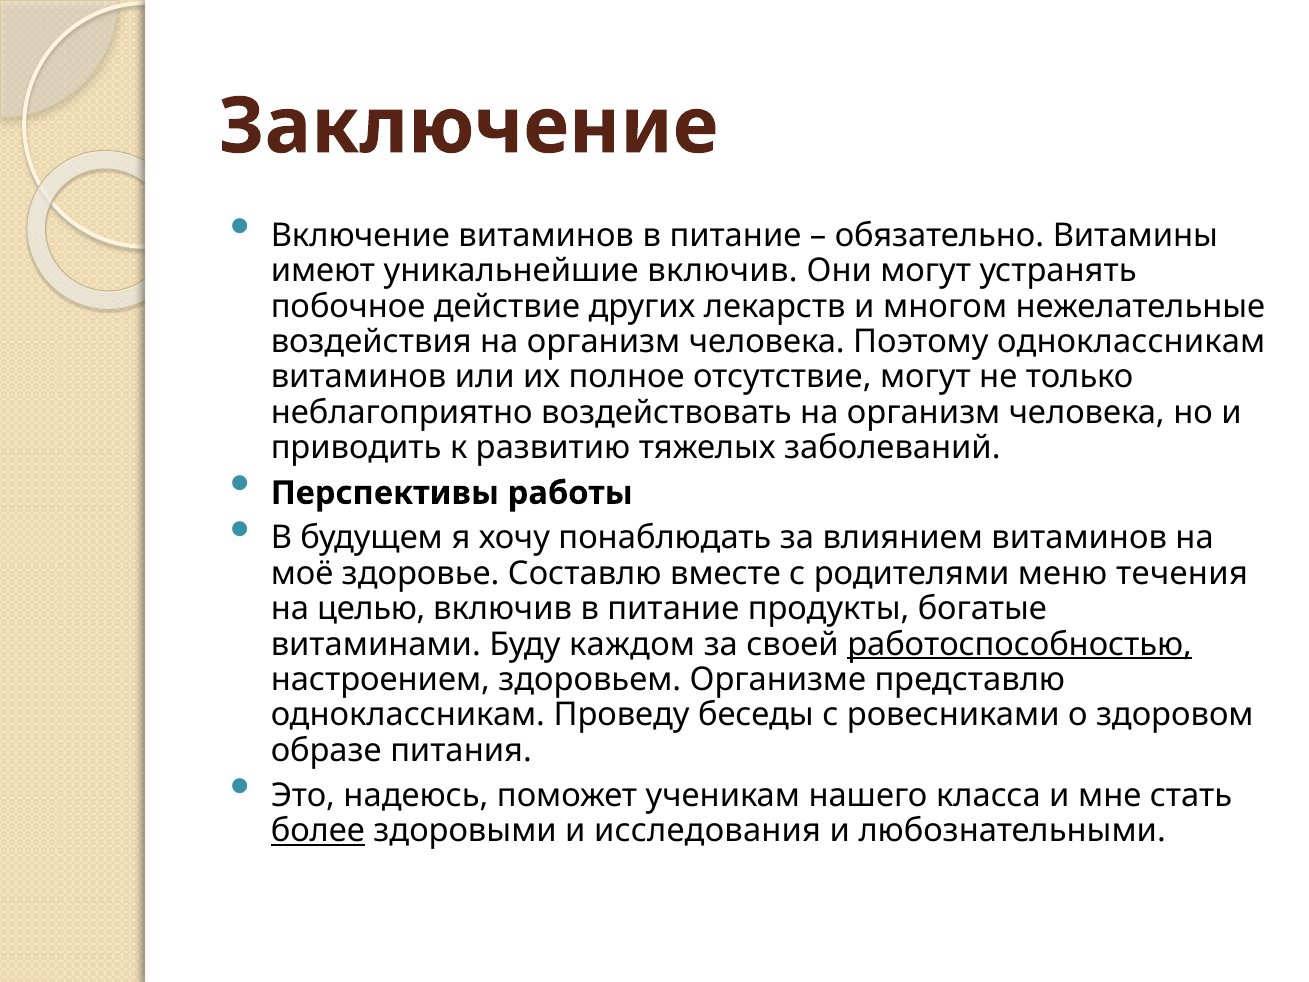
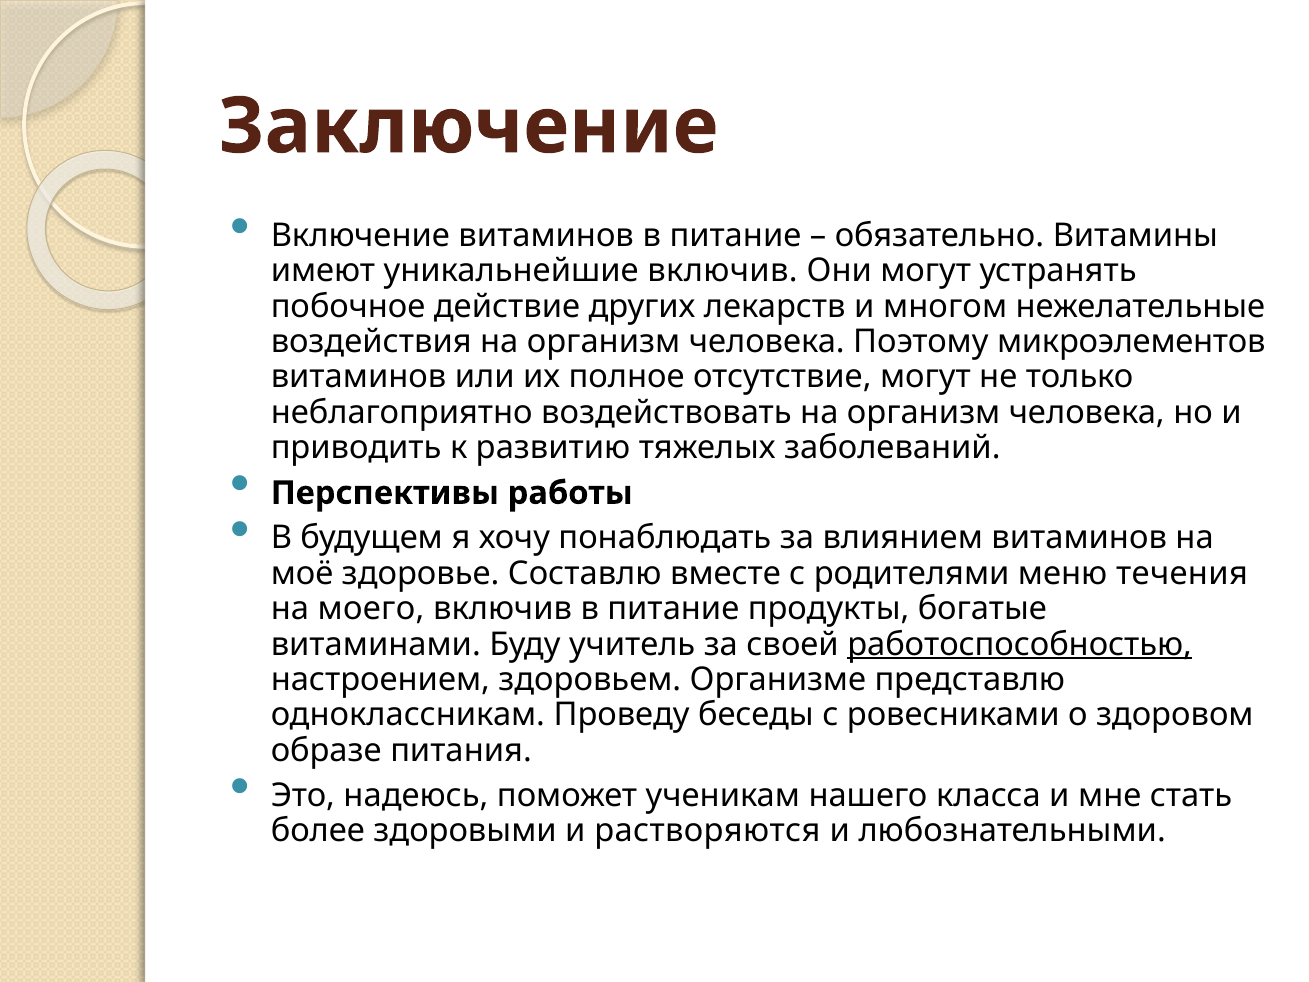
Поэтому одноклассникам: одноклассникам -> микроэлементов
целью: целью -> моего
каждом: каждом -> учитель
более underline: present -> none
исследования: исследования -> растворяются
